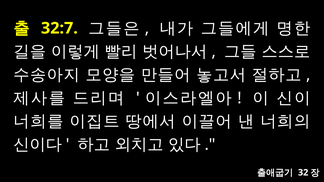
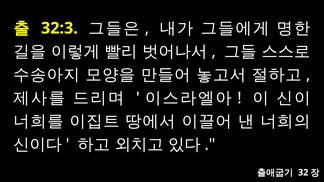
32:7: 32:7 -> 32:3
